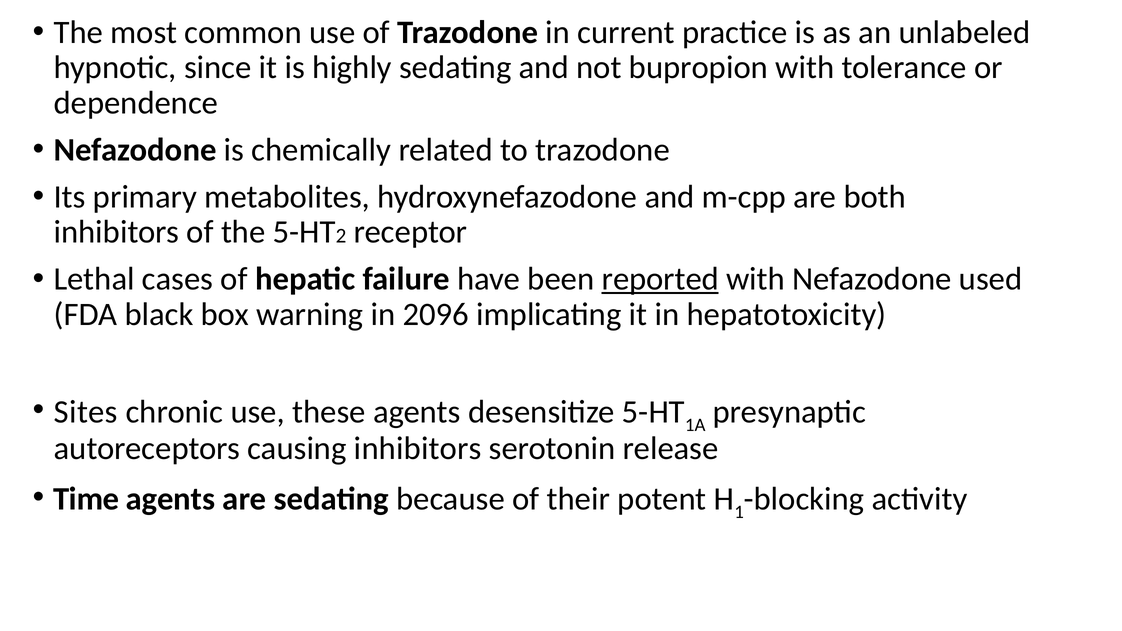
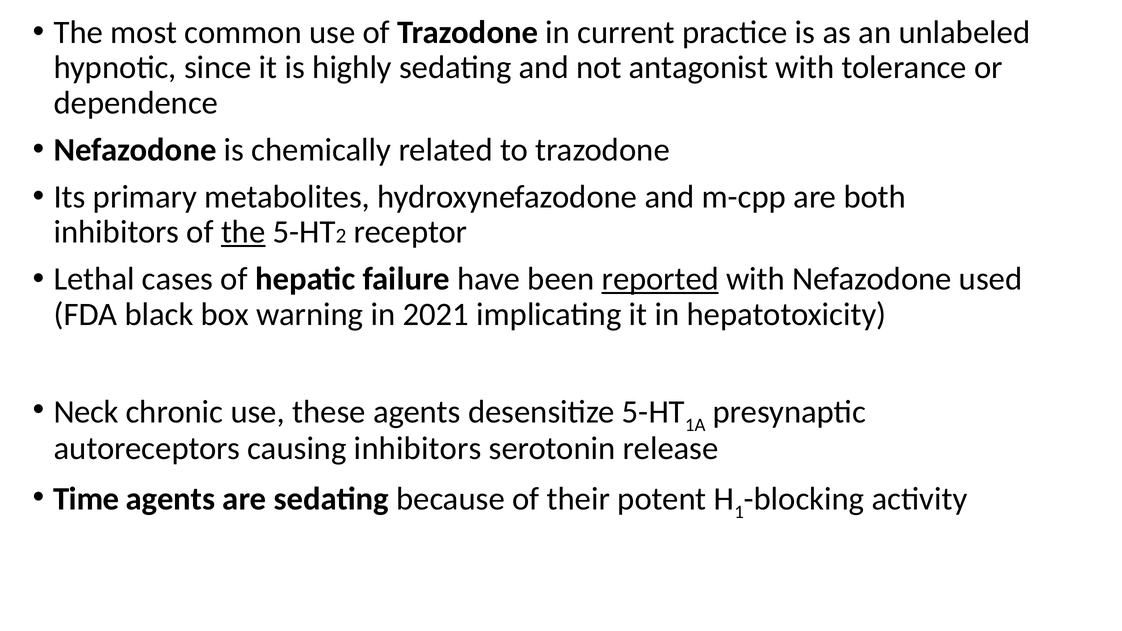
bupropion: bupropion -> antagonist
the at (243, 232) underline: none -> present
2096: 2096 -> 2021
Sites: Sites -> Neck
